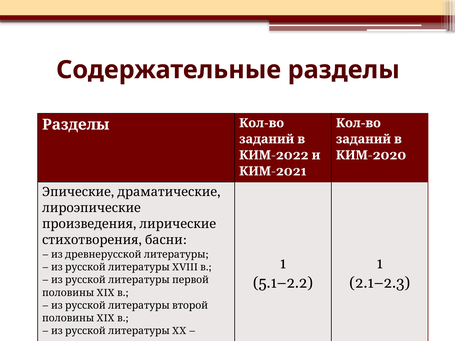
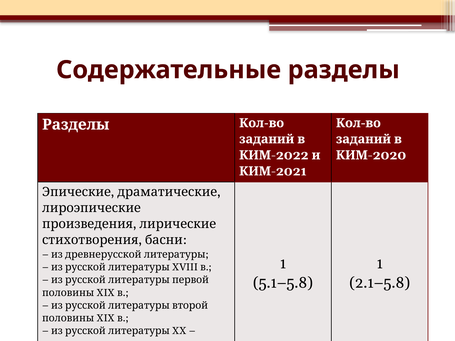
5.1–2.2: 5.1–2.2 -> 5.1–5.8
2.1–2.3: 2.1–2.3 -> 2.1–5.8
